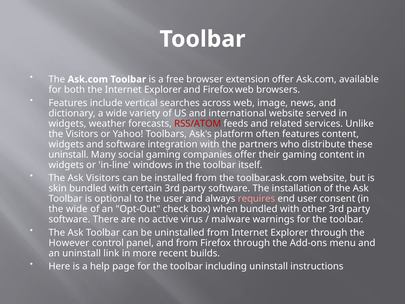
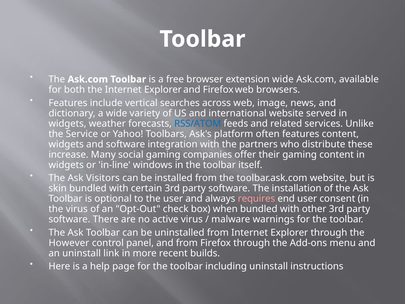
extension offer: offer -> wide
RSS/ATOM colour: red -> blue
the Visitors: Visitors -> Service
uninstall at (69, 154): uninstall -> increase
the wide: wide -> virus
